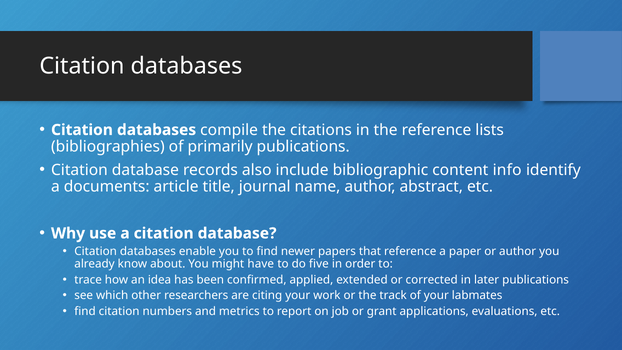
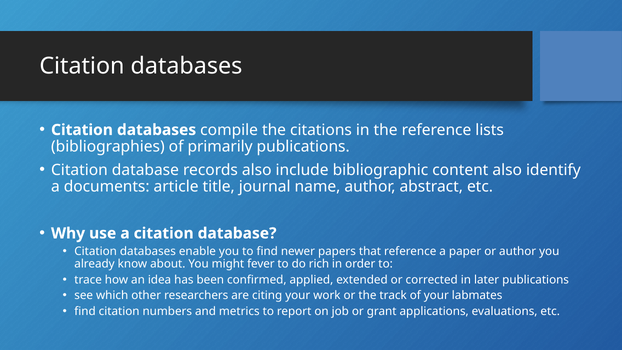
content info: info -> also
have: have -> fever
five: five -> rich
